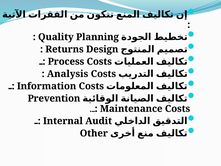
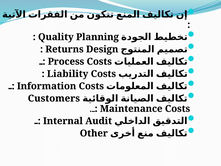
Analysis: Analysis -> Liability
Prevention: Prevention -> Customers
